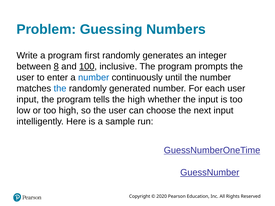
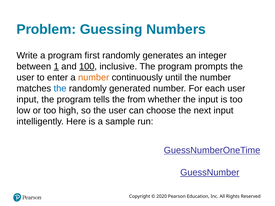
8: 8 -> 1
number at (94, 78) colour: blue -> orange
the high: high -> from
